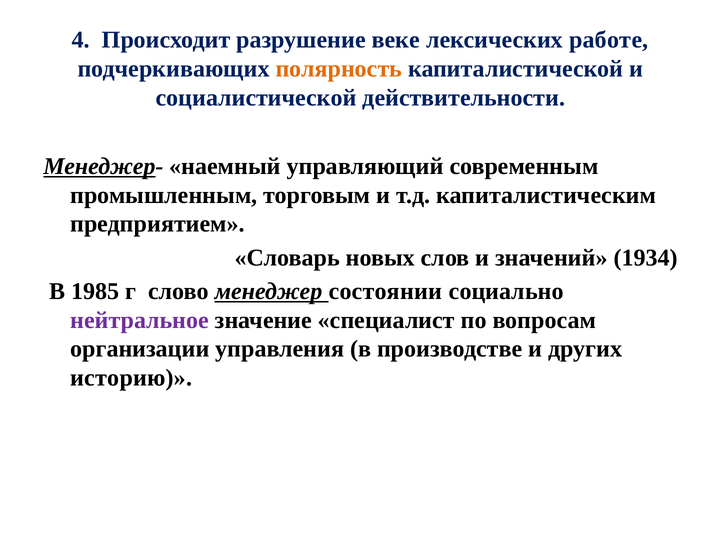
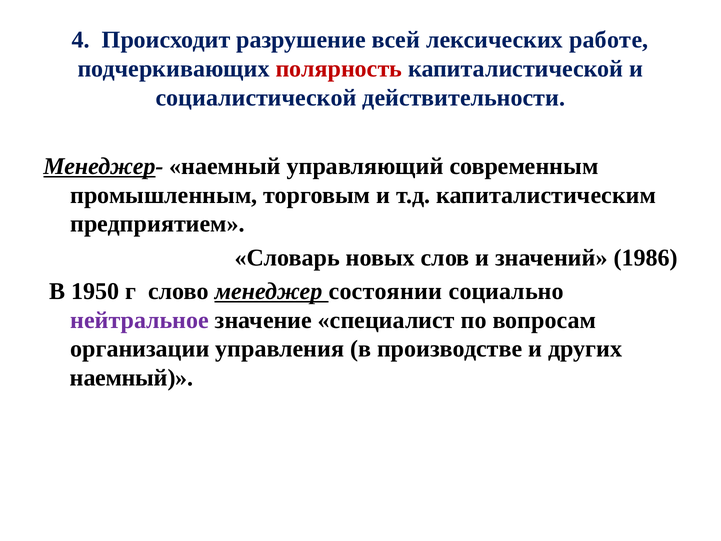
веке: веке -> всей
полярность colour: orange -> red
1934: 1934 -> 1986
1985: 1985 -> 1950
историю at (131, 378): историю -> наемный
